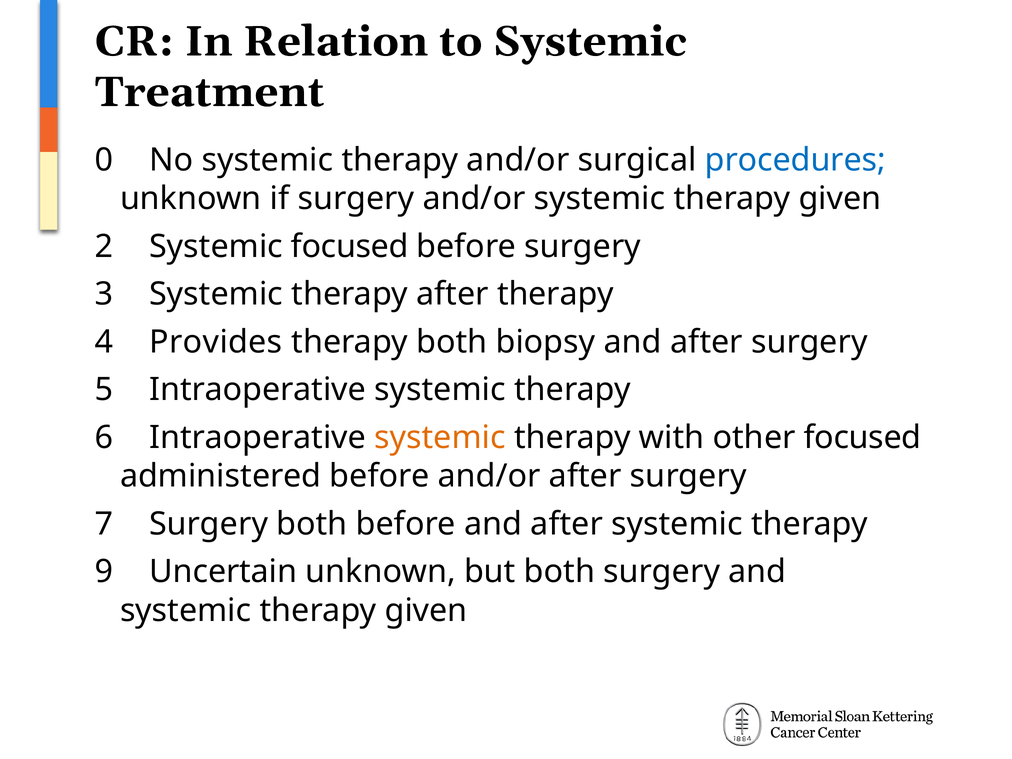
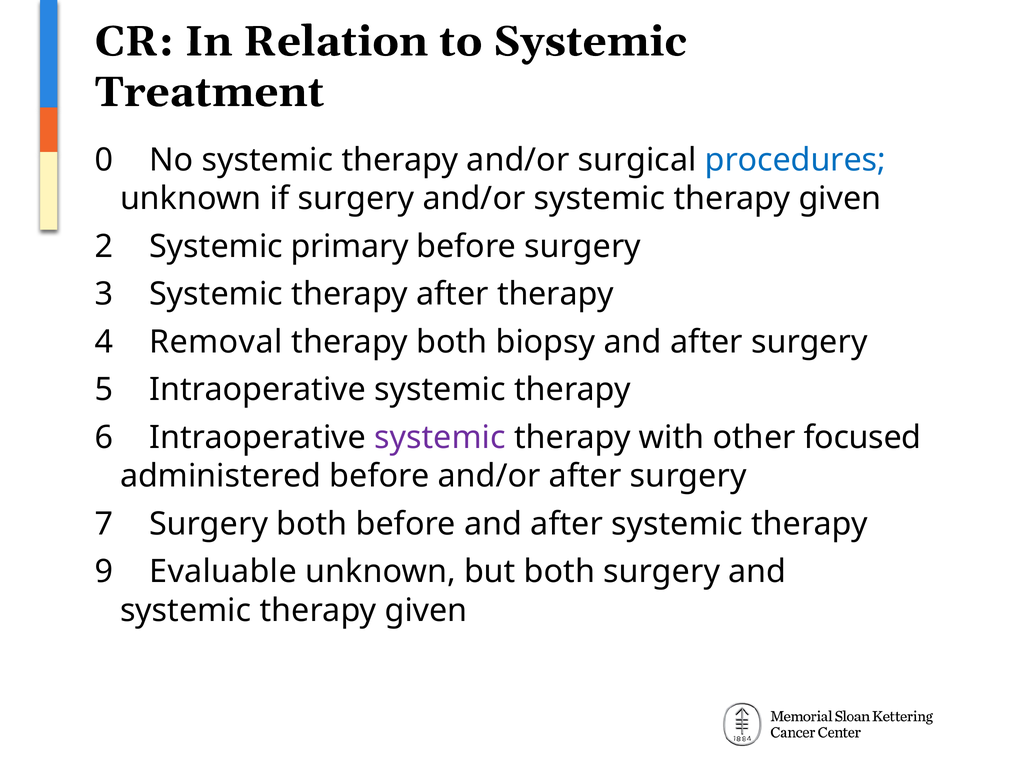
Systemic focused: focused -> primary
Provides: Provides -> Removal
systemic at (440, 437) colour: orange -> purple
Uncertain: Uncertain -> Evaluable
